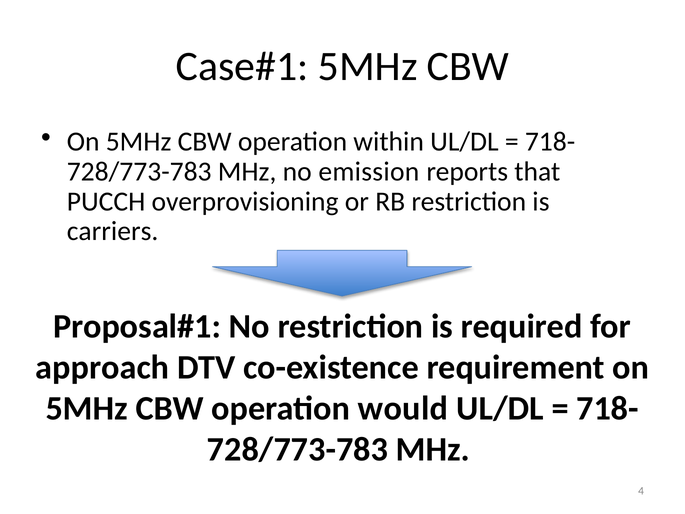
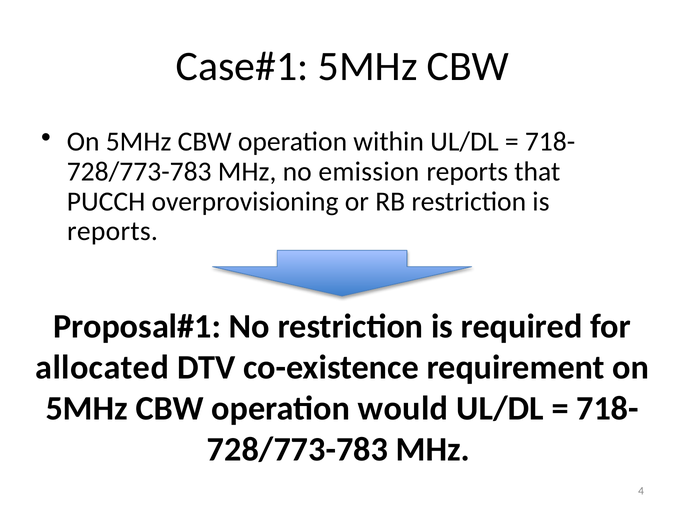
carriers at (113, 231): carriers -> reports
approach: approach -> allocated
